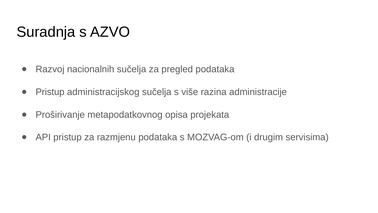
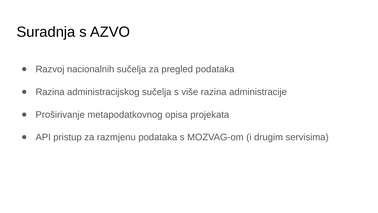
Pristup at (50, 92): Pristup -> Razina
